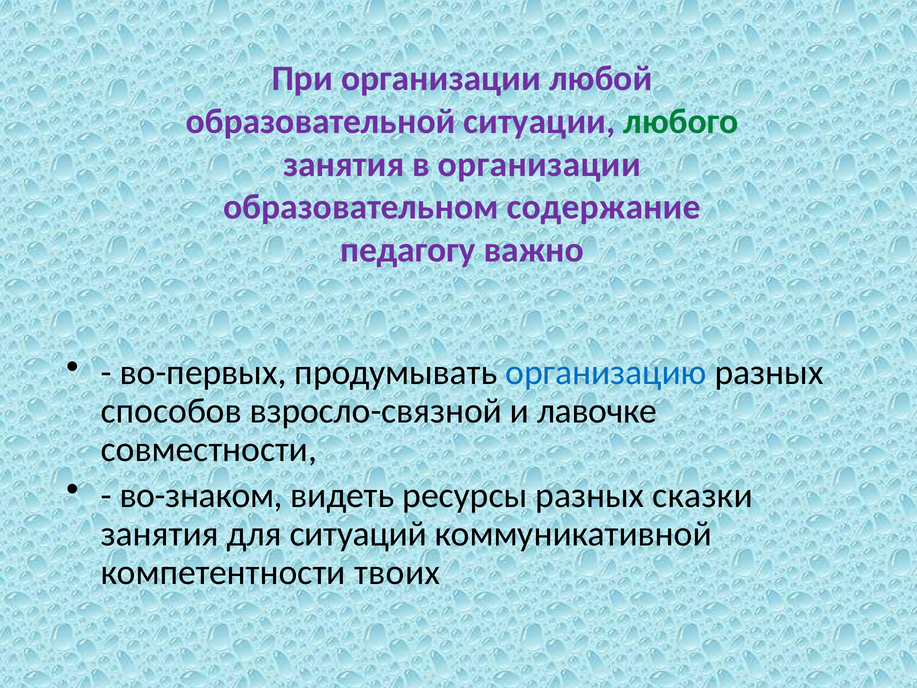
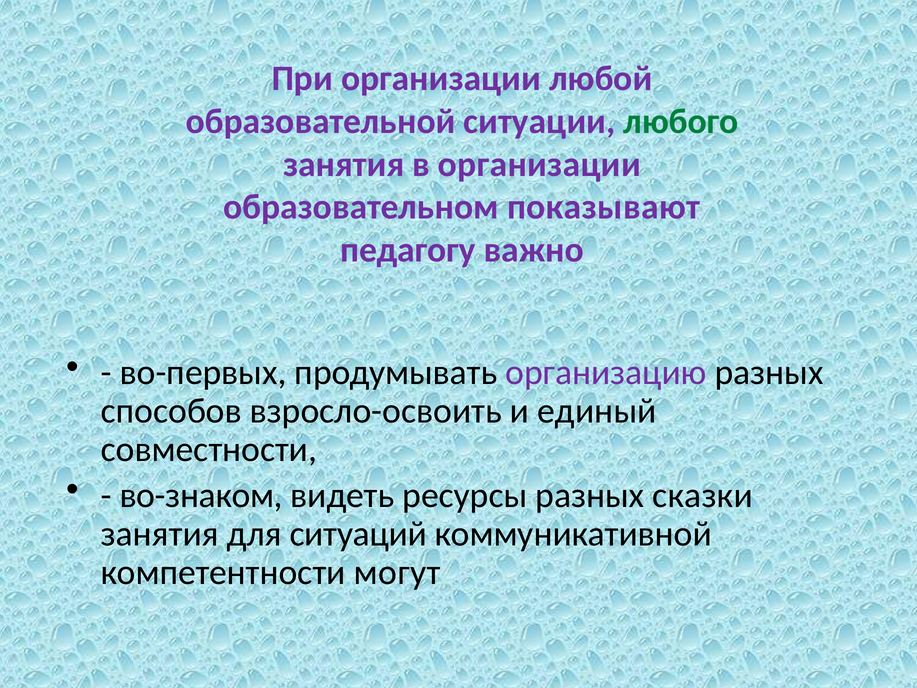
содержание: содержание -> показывают
организацию colour: blue -> purple
взросло-связной: взросло-связной -> взросло-освоить
лавочке: лавочке -> единый
твоих: твоих -> могут
